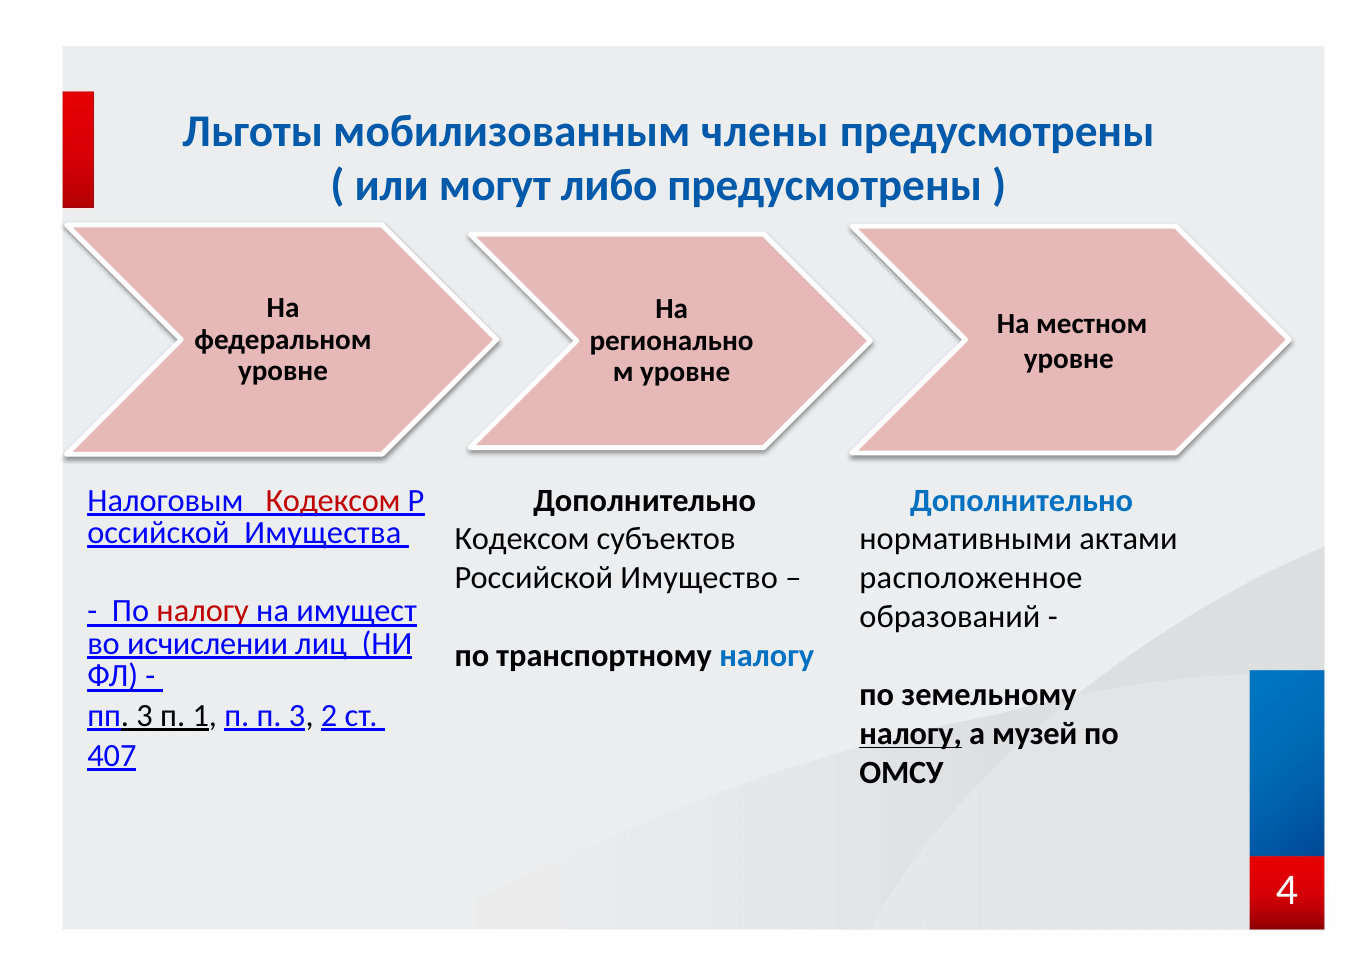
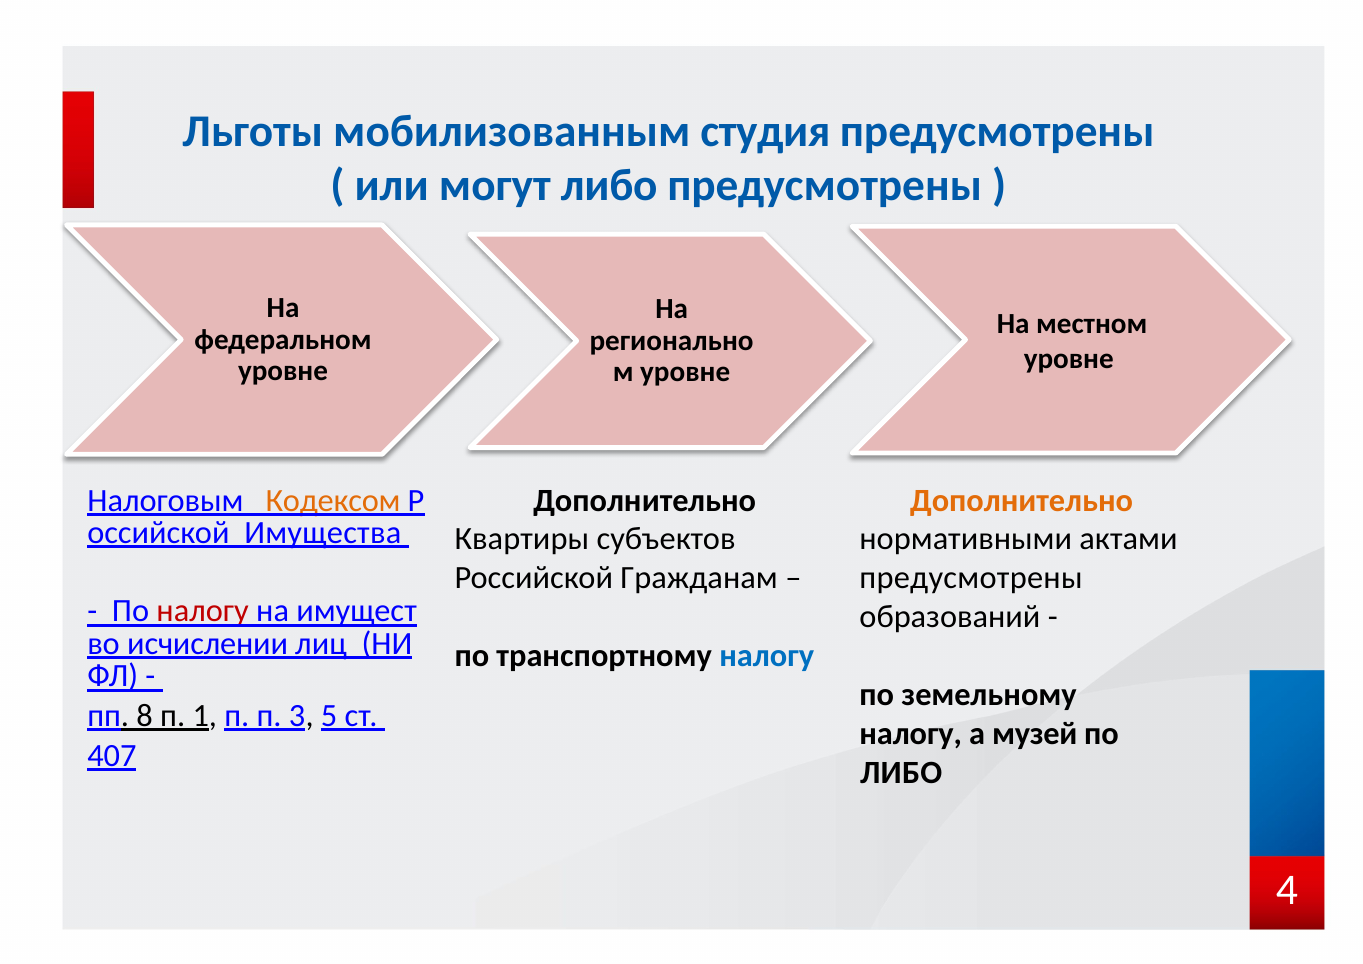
члены: члены -> студия
Кодексом at (333, 500) colour: red -> orange
Дополнительно at (1022, 500) colour: blue -> orange
Кодексом at (522, 539): Кодексом -> Квартиры
Имущество: Имущество -> Гражданам
расположенное at (971, 578): расположенное -> предусмотрены
пп 3: 3 -> 8
2: 2 -> 5
налогу at (911, 733) underline: present -> none
ОМСУ at (902, 772): ОМСУ -> ЛИБО
